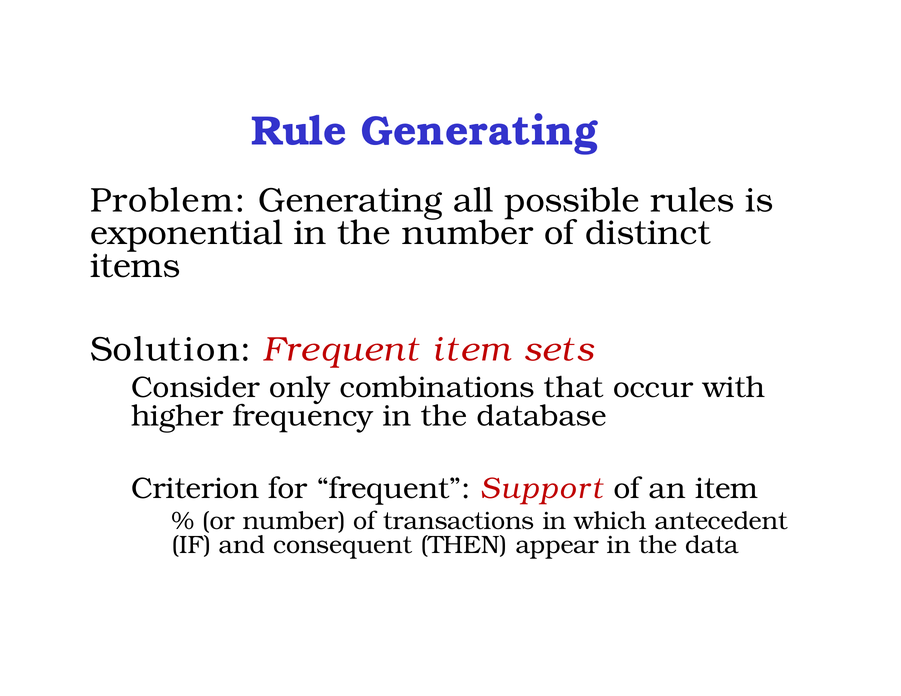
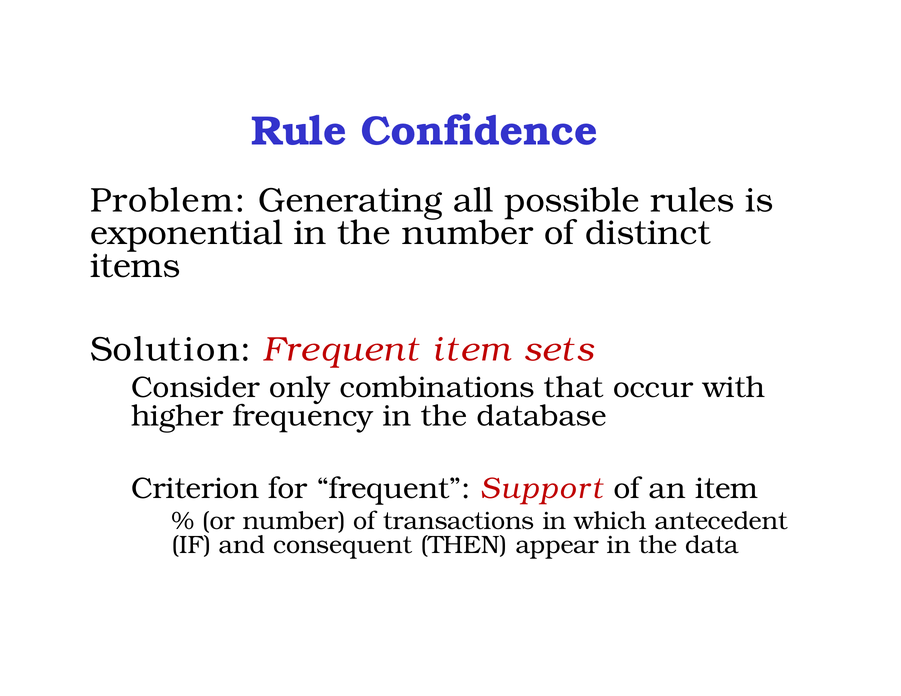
Rule Generating: Generating -> Confidence
